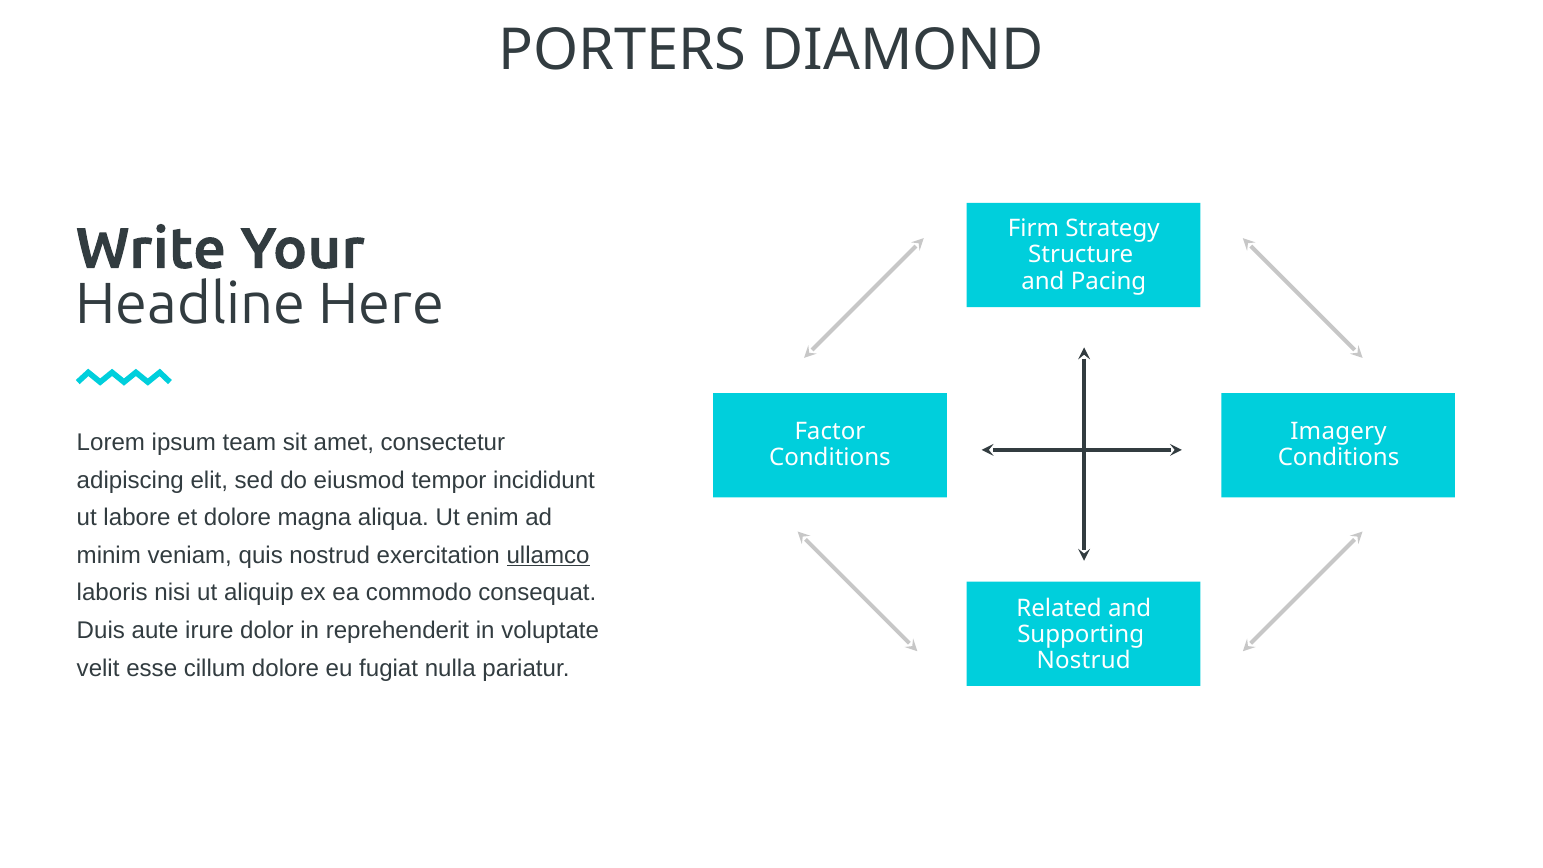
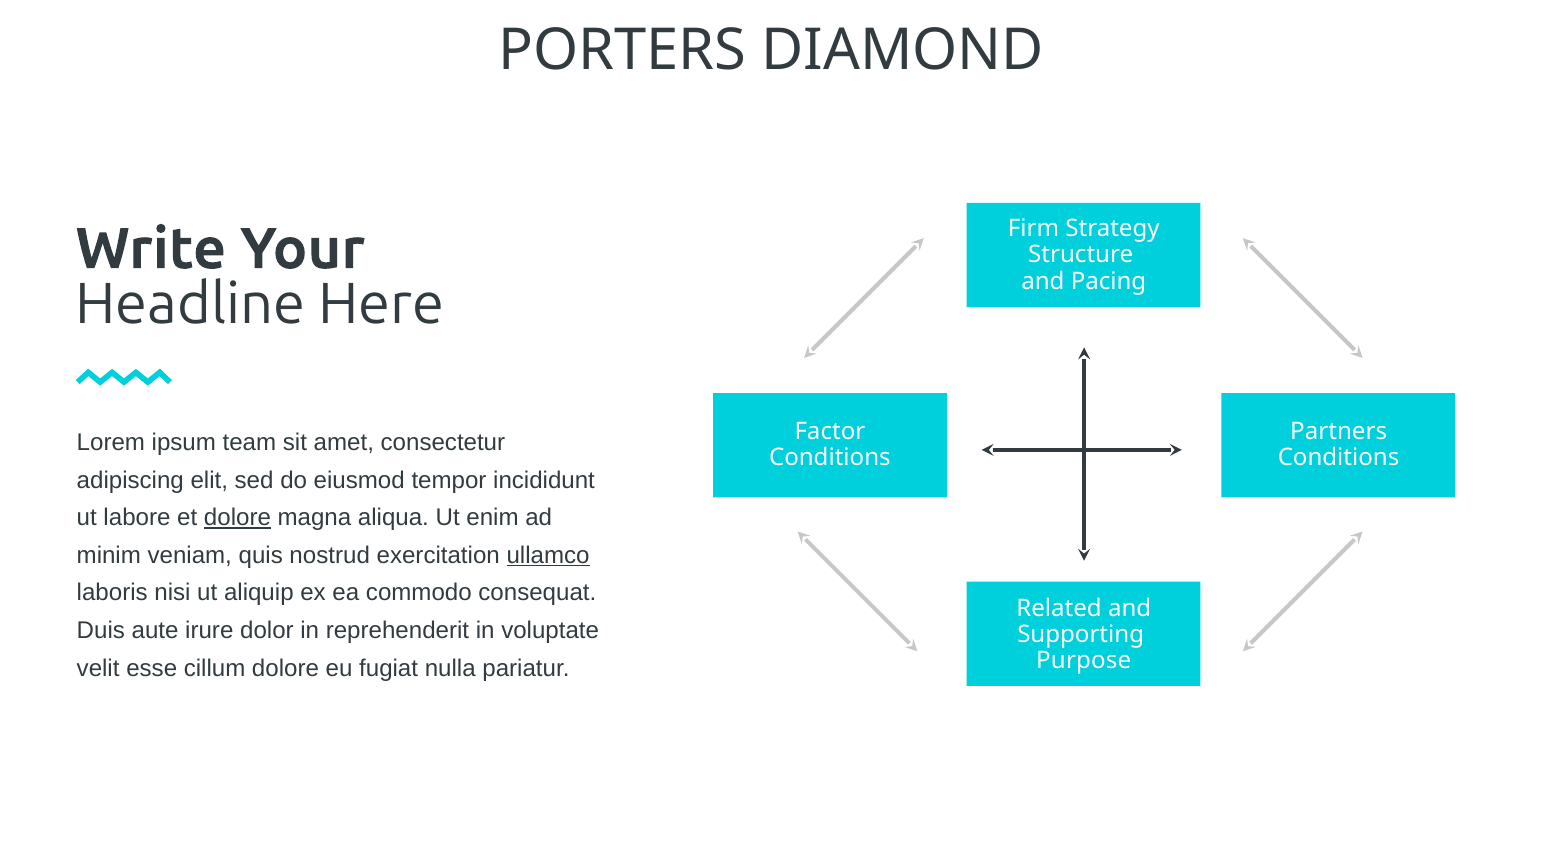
Imagery: Imagery -> Partners
dolore at (237, 518) underline: none -> present
Nostrud at (1084, 660): Nostrud -> Purpose
